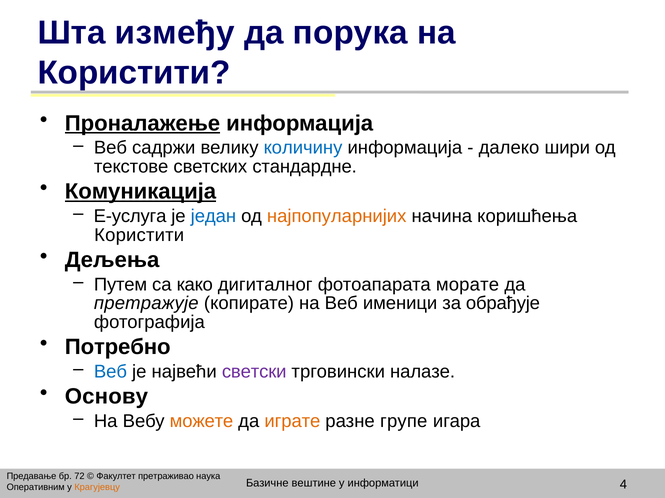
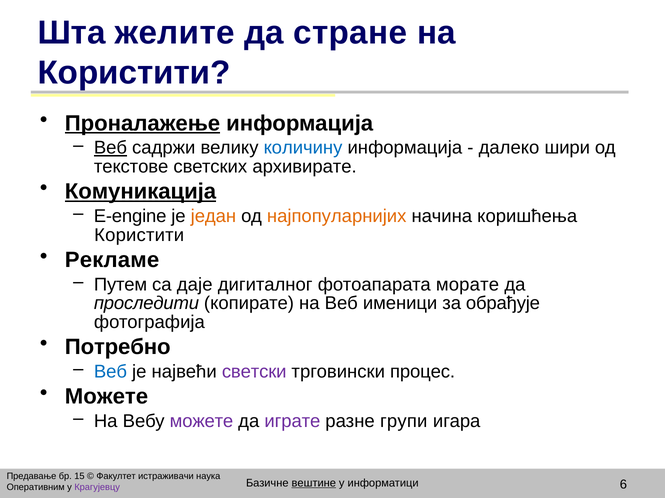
између: између -> желите
порука: порука -> стране
Веб at (110, 148) underline: none -> present
стандардне: стандардне -> архивирате
Е-услуга: Е-услуга -> Е-engine
један colour: blue -> orange
Дељења: Дељења -> Рекламе
како: како -> даје
претражује: претражује -> проследити
налазе: налазе -> процес
Основу at (106, 397): Основу -> Можете
можете at (202, 422) colour: orange -> purple
играте colour: orange -> purple
групе: групе -> групи
72: 72 -> 15
претраживао: претраживао -> истраживачи
вештине underline: none -> present
4: 4 -> 6
Крагујевцу colour: orange -> purple
